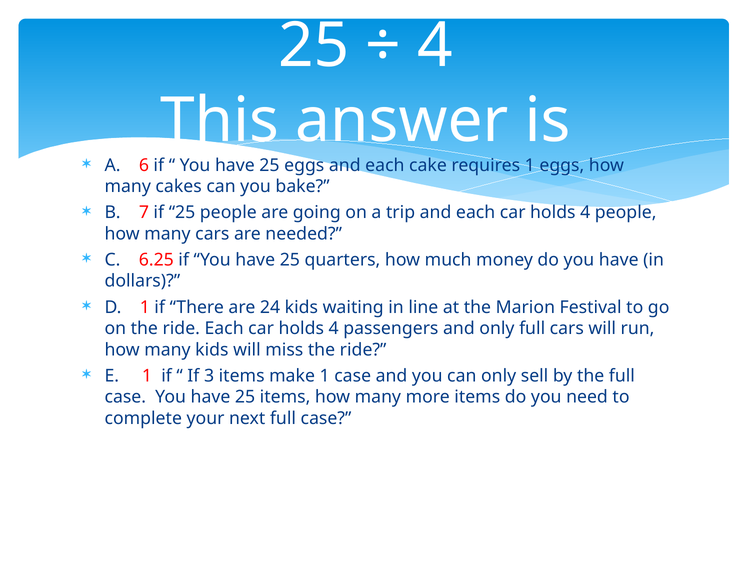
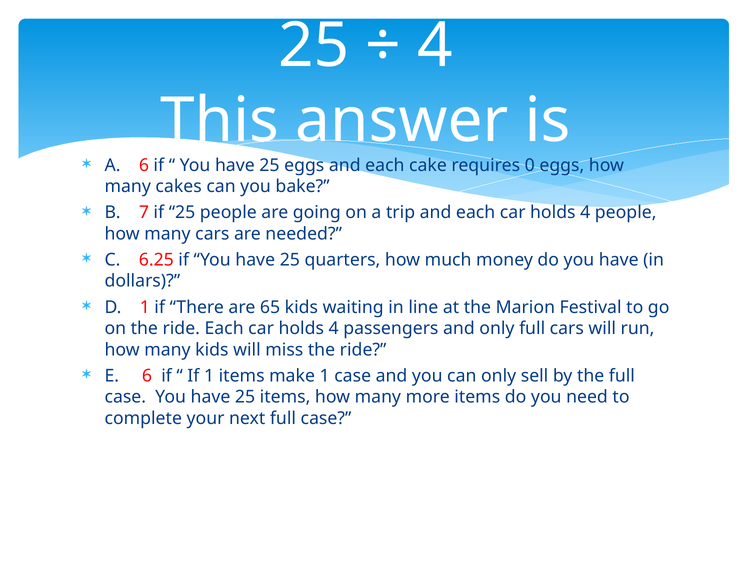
requires 1: 1 -> 0
24: 24 -> 65
E 1: 1 -> 6
If 3: 3 -> 1
